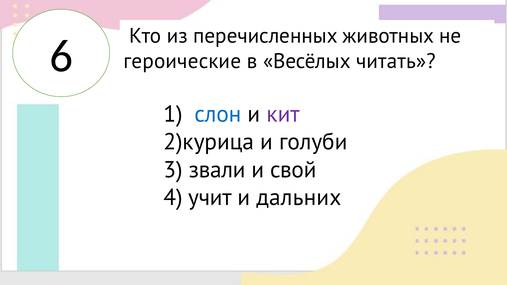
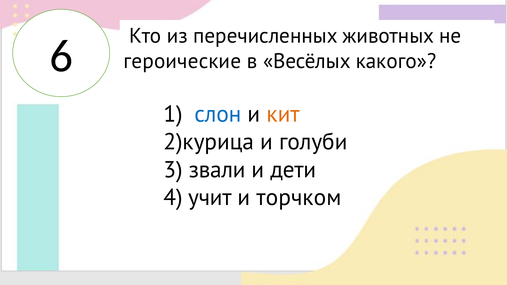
читать: читать -> какого
кит colour: purple -> orange
свой: свой -> дети
дальних: дальних -> торчком
